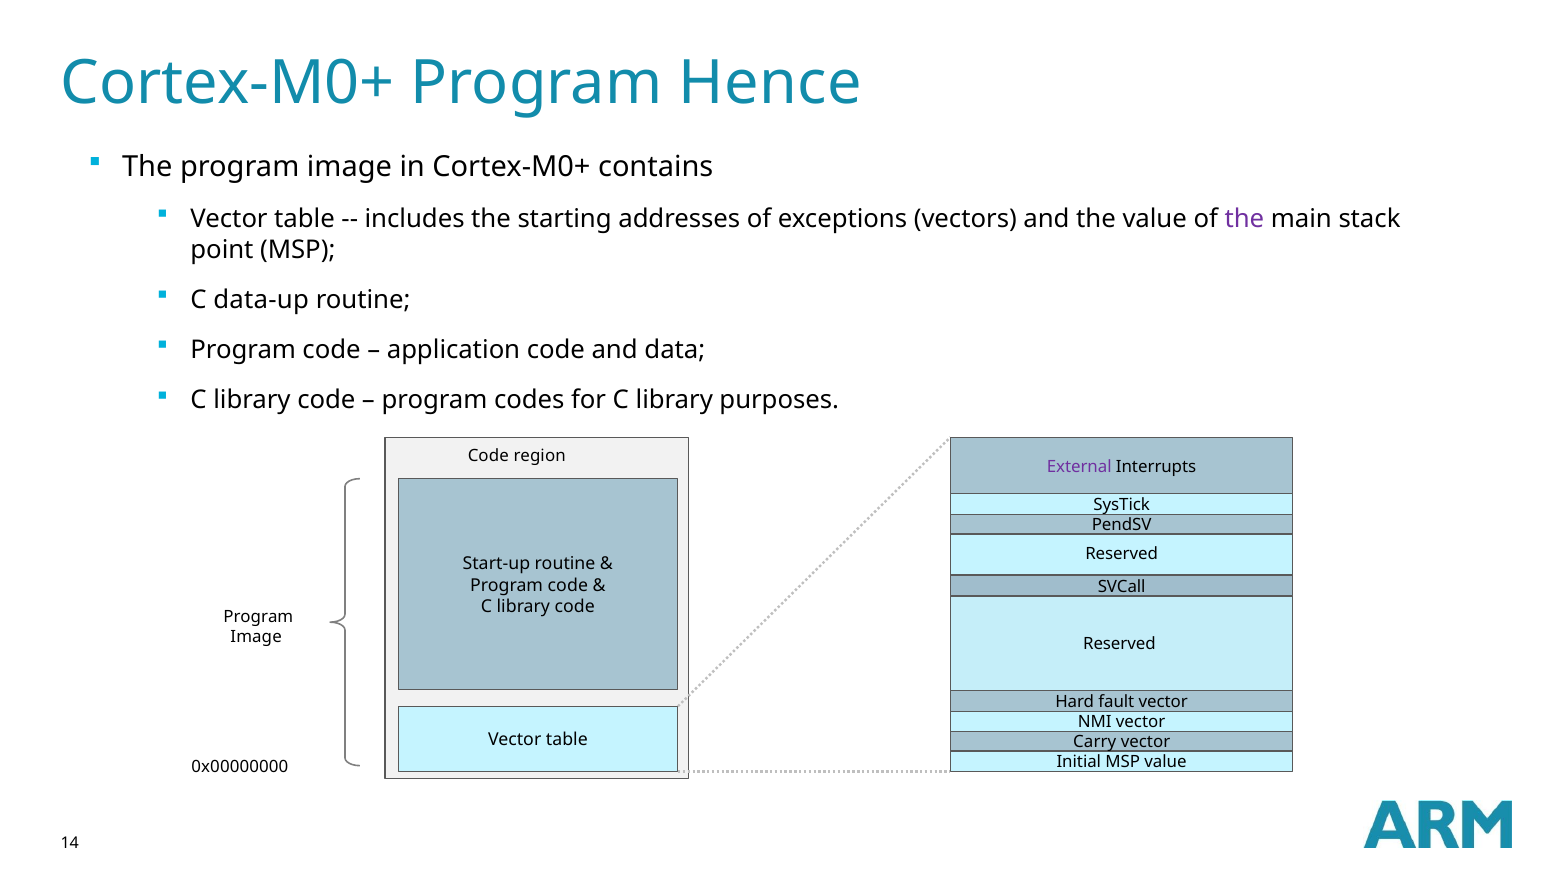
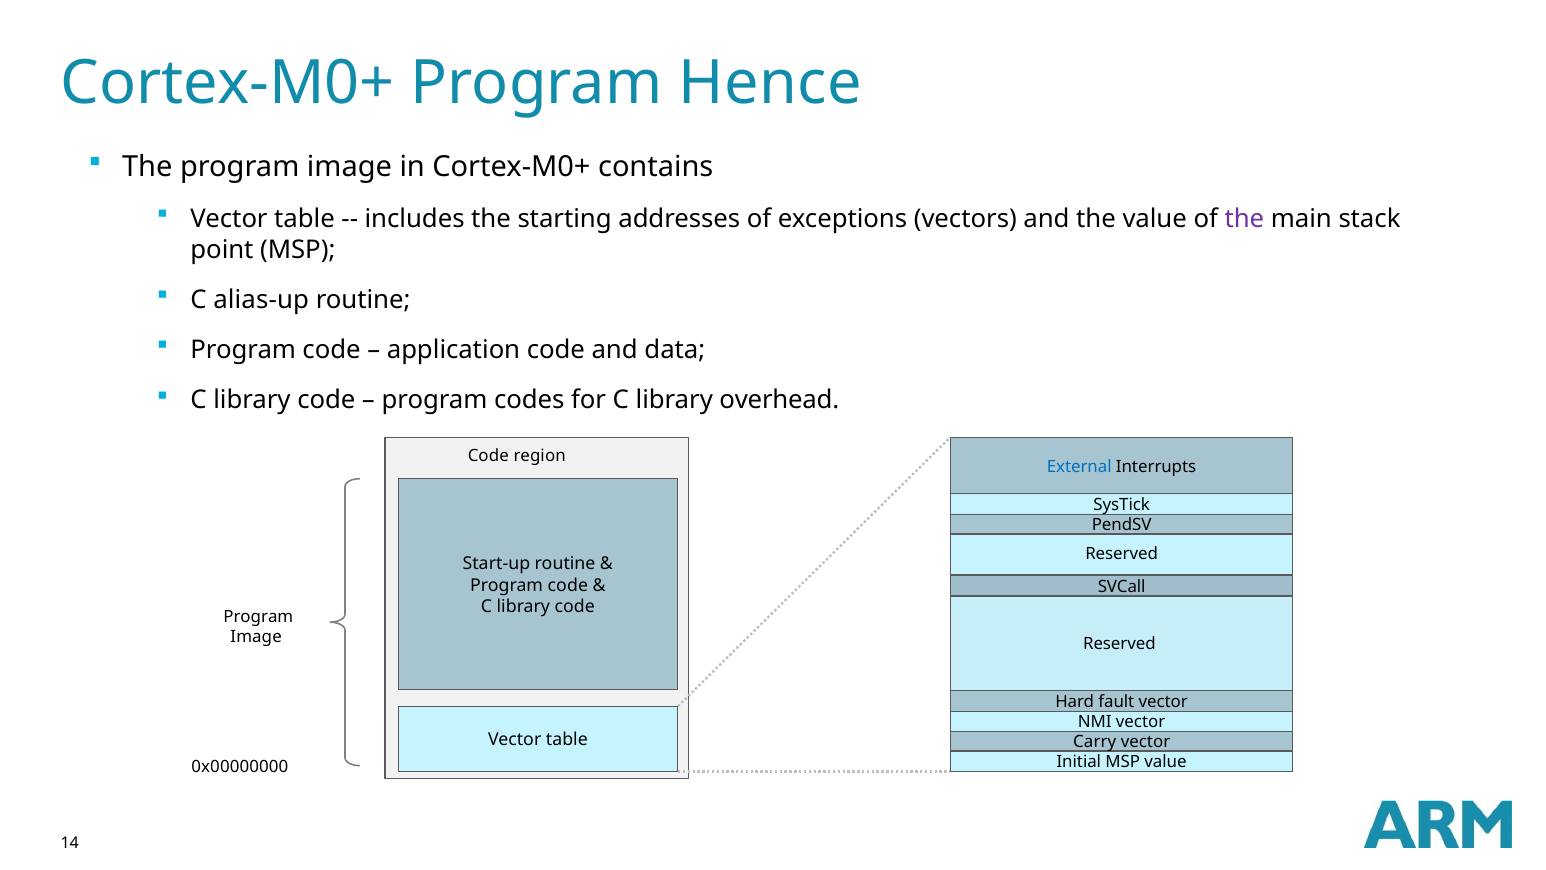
data-up: data-up -> alias-up
purposes: purposes -> overhead
External colour: purple -> blue
